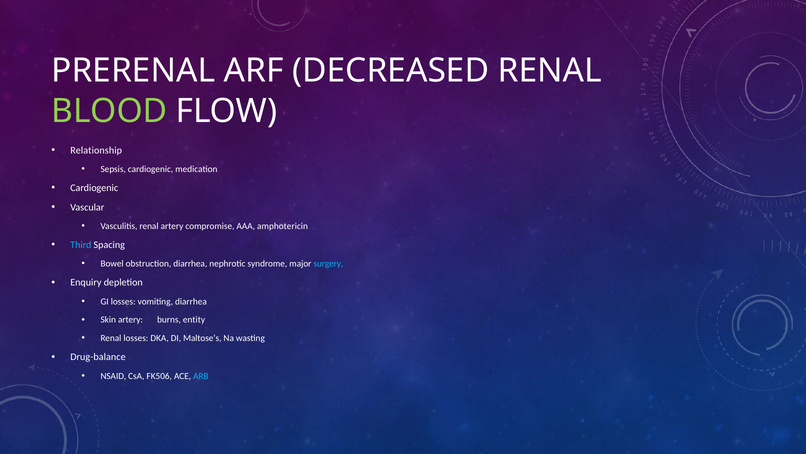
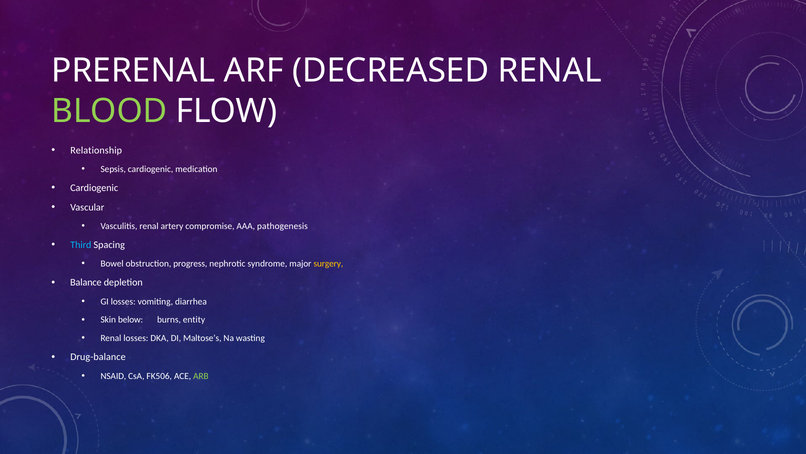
amphotericin: amphotericin -> pathogenesis
obstruction diarrhea: diarrhea -> progress
surgery colour: light blue -> yellow
Enquiry: Enquiry -> Balance
Skin artery: artery -> below
ARB colour: light blue -> light green
